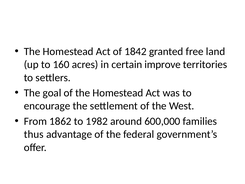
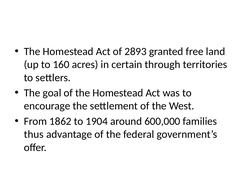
1842: 1842 -> 2893
improve: improve -> through
1982: 1982 -> 1904
